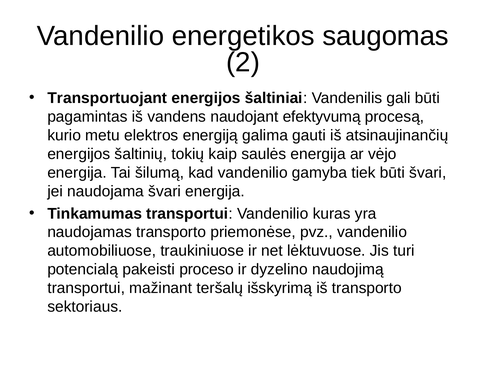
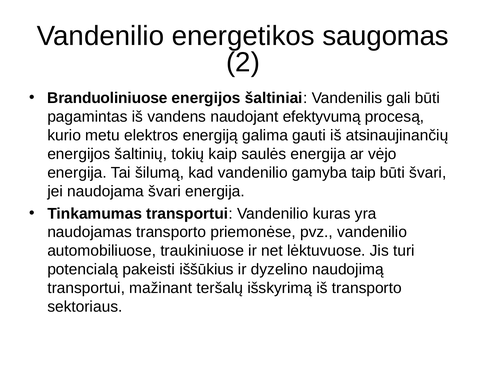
Transportuojant: Transportuojant -> Branduoliniuose
tiek: tiek -> taip
proceso: proceso -> iššūkius
